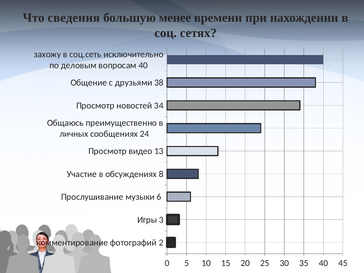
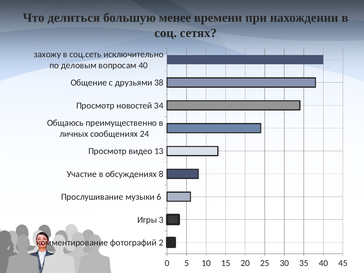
сведения: сведения -> делиться
